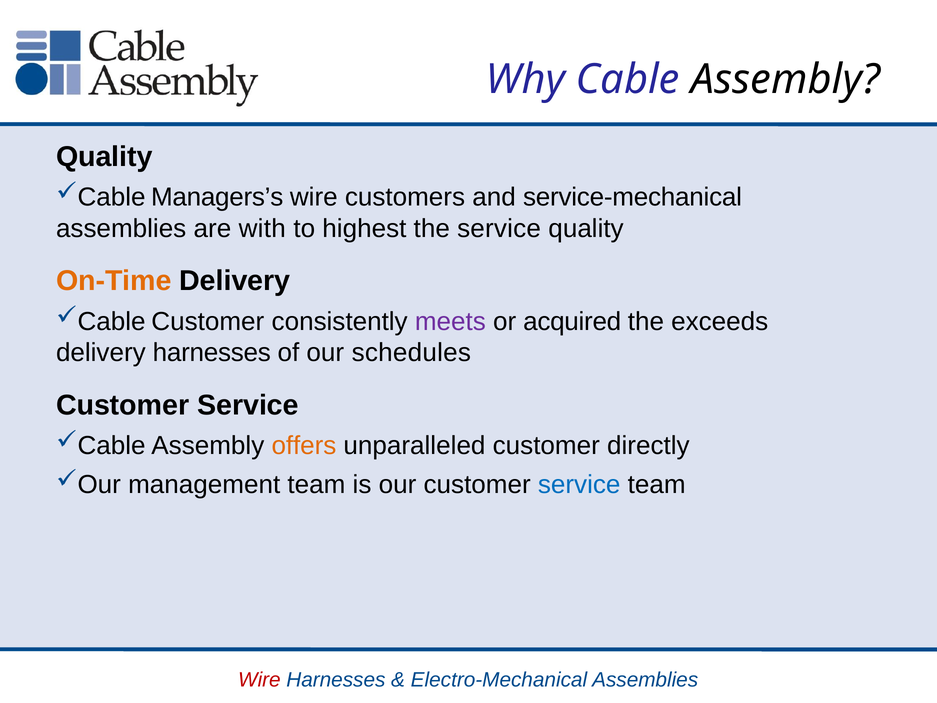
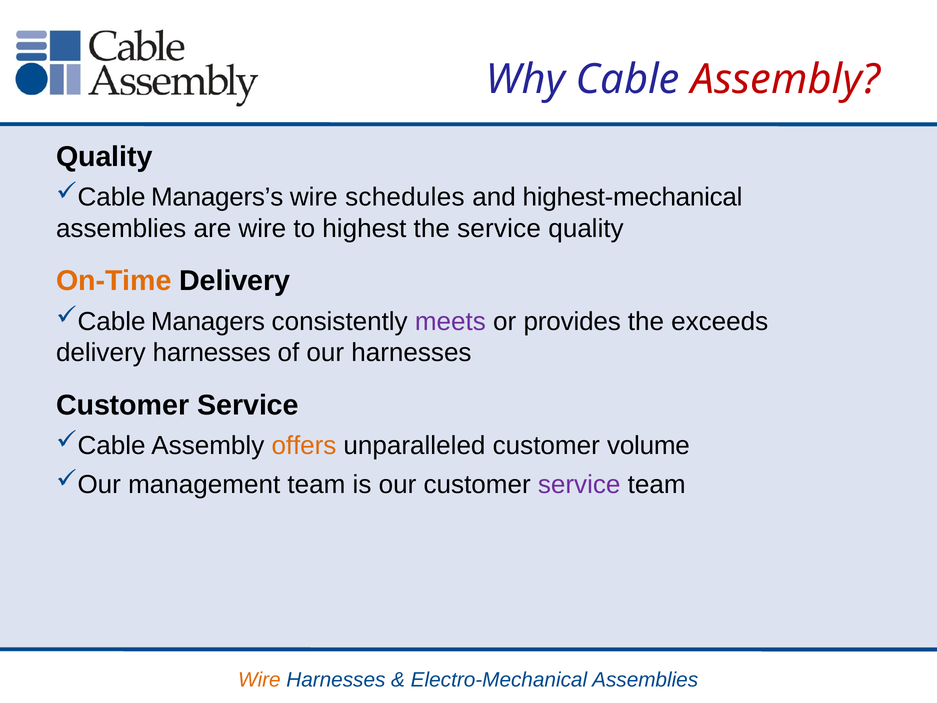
Assembly at (785, 80) colour: black -> red
customers: customers -> schedules
service-mechanical: service-mechanical -> highest-mechanical
are with: with -> wire
Customer at (208, 321): Customer -> Managers
acquired: acquired -> provides
our schedules: schedules -> harnesses
directly: directly -> volume
service at (579, 485) colour: blue -> purple
Wire at (259, 680) colour: red -> orange
